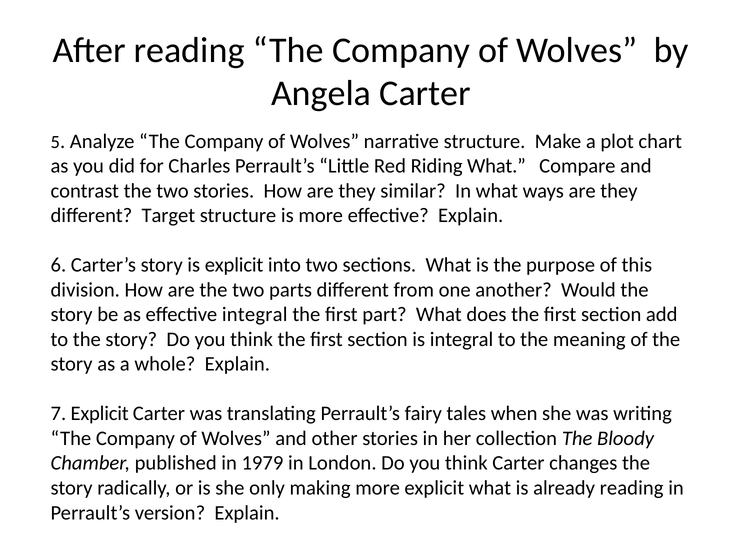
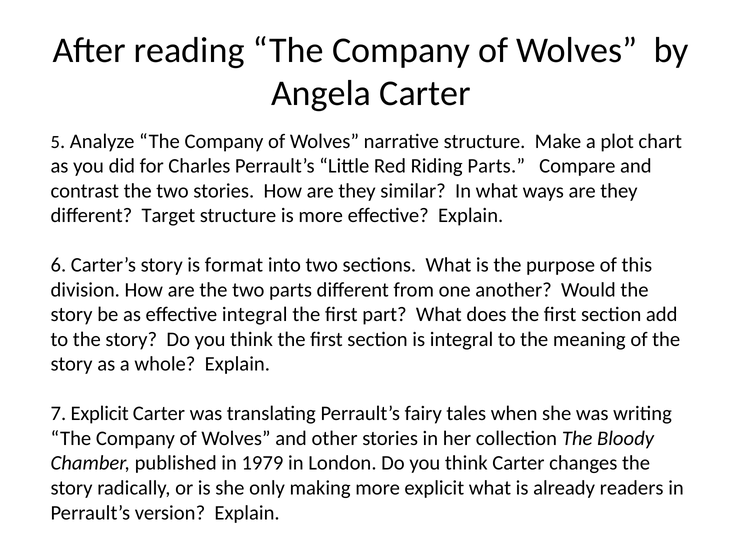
Riding What: What -> Parts
is explicit: explicit -> format
already reading: reading -> readers
